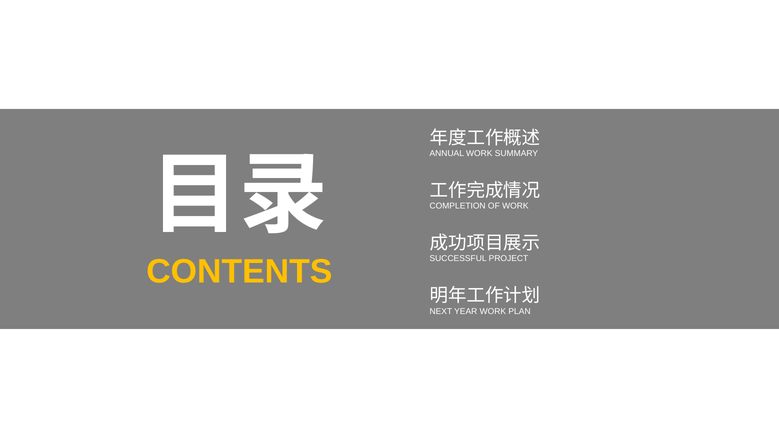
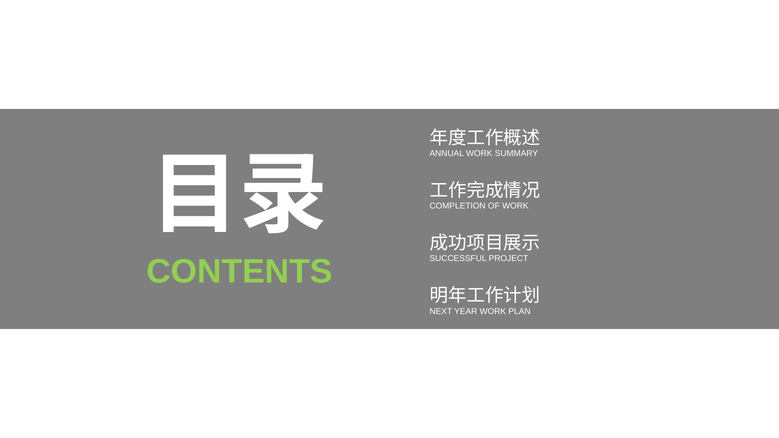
CONTENTS colour: yellow -> light green
